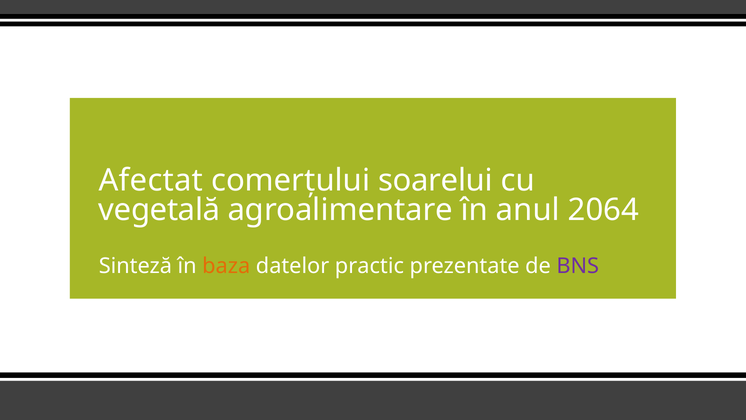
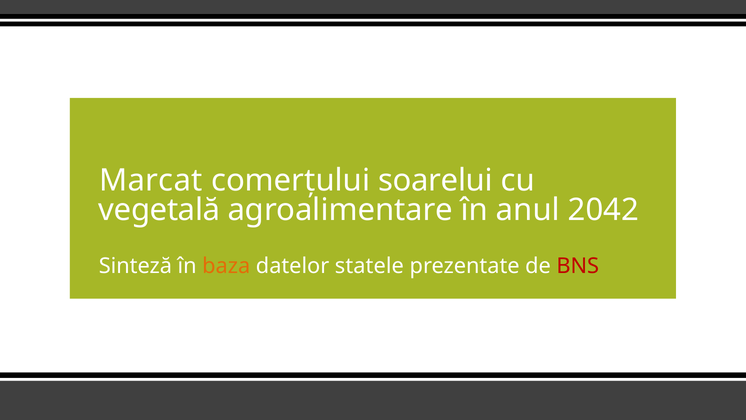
Afectat: Afectat -> Marcat
2064: 2064 -> 2042
practic: practic -> statele
BNS colour: purple -> red
